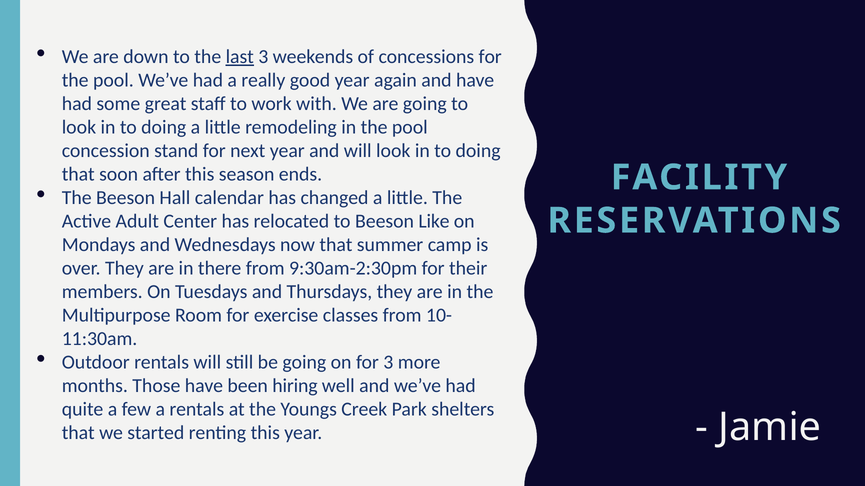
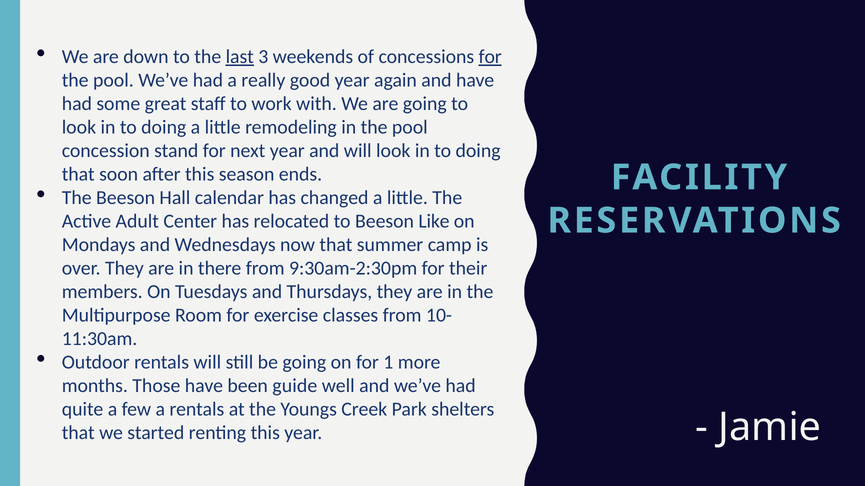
for at (490, 57) underline: none -> present
for 3: 3 -> 1
hiring: hiring -> guide
